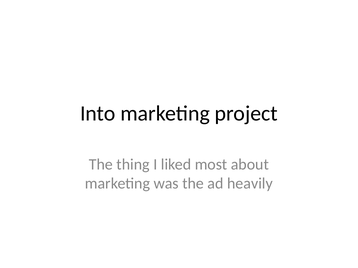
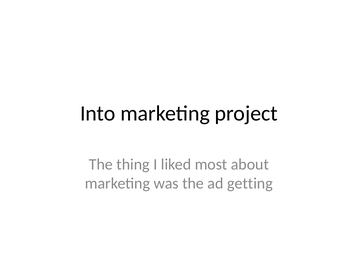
heavily: heavily -> getting
